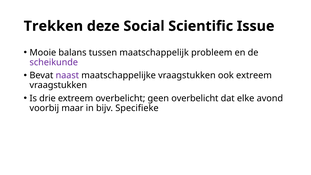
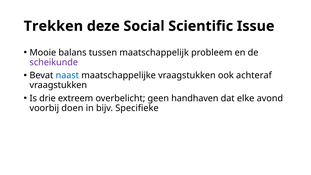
naast colour: purple -> blue
ook extreem: extreem -> achteraf
geen overbelicht: overbelicht -> handhaven
maar: maar -> doen
